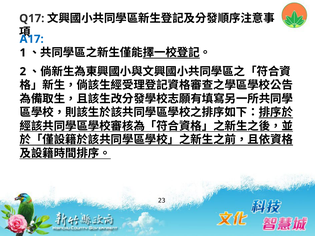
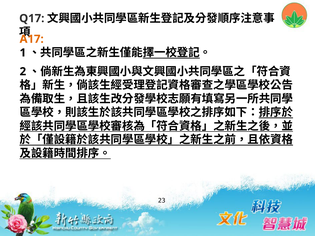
A17 colour: blue -> orange
